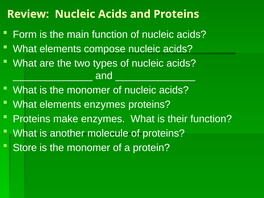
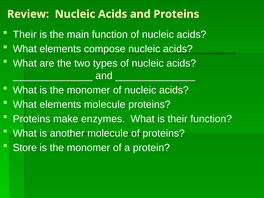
Form at (25, 35): Form -> Their
elements enzymes: enzymes -> molecule
